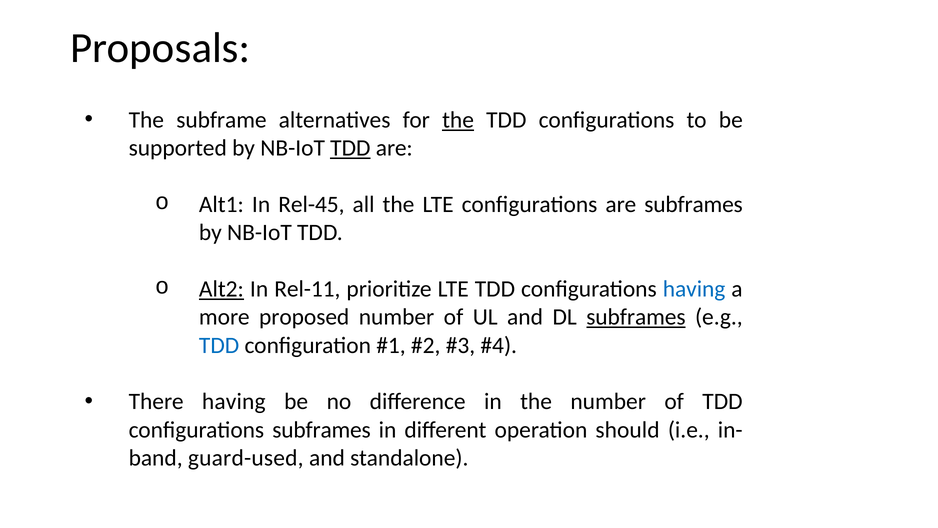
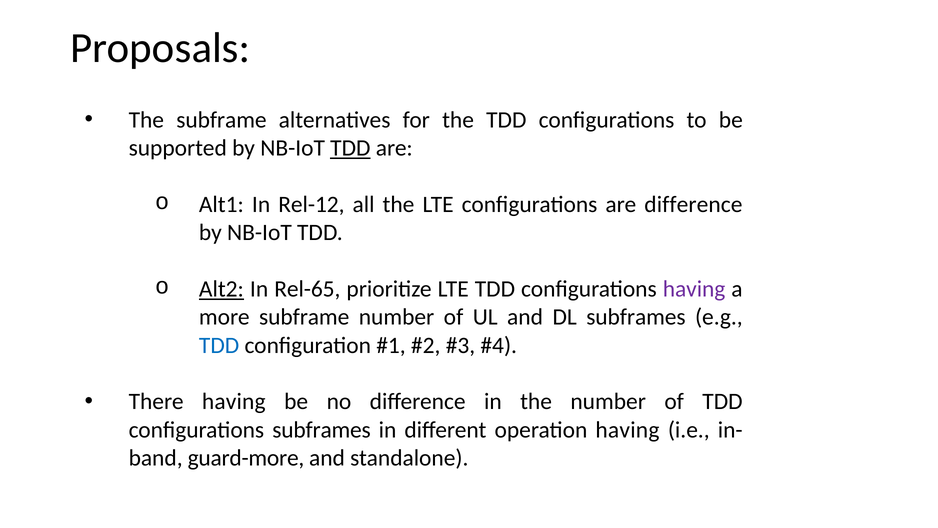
the at (458, 120) underline: present -> none
Rel-45: Rel-45 -> Rel-12
are subframes: subframes -> difference
Rel-11: Rel-11 -> Rel-65
having at (694, 289) colour: blue -> purple
more proposed: proposed -> subframe
subframes at (636, 317) underline: present -> none
operation should: should -> having
guard-used: guard-used -> guard-more
